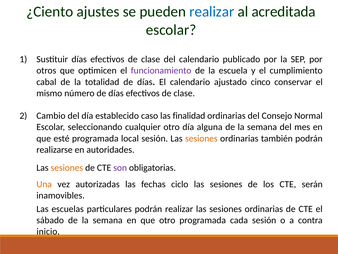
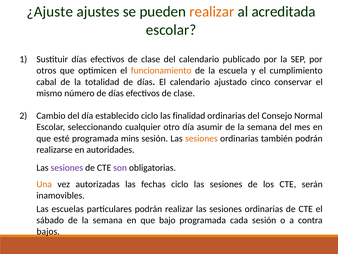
¿Ciento: ¿Ciento -> ¿Ajuste
realizar at (212, 12) colour: blue -> orange
funcionamiento colour: purple -> orange
establecido caso: caso -> ciclo
alguna: alguna -> asumir
local: local -> mins
sesiones at (67, 167) colour: orange -> purple
que otro: otro -> bajo
inicio: inicio -> bajos
